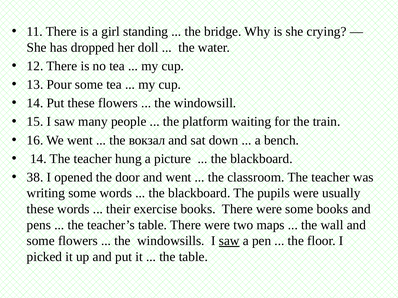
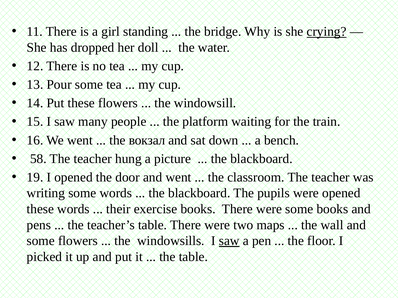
crying underline: none -> present
14 at (38, 159): 14 -> 58
38: 38 -> 19
were usually: usually -> opened
